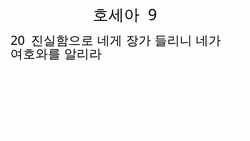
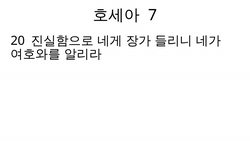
9: 9 -> 7
